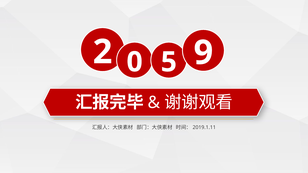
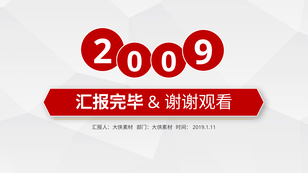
0 5: 5 -> 0
